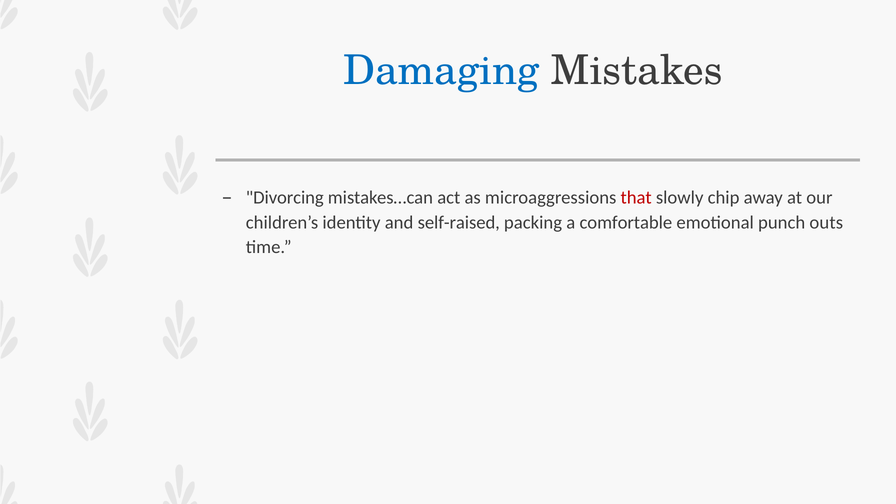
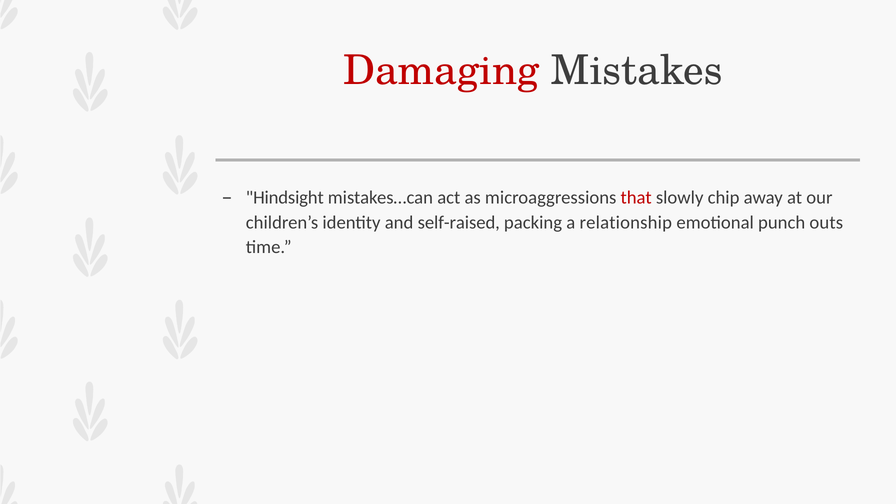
Damaging colour: blue -> red
Divorcing: Divorcing -> Hindsight
comfortable: comfortable -> relationship
